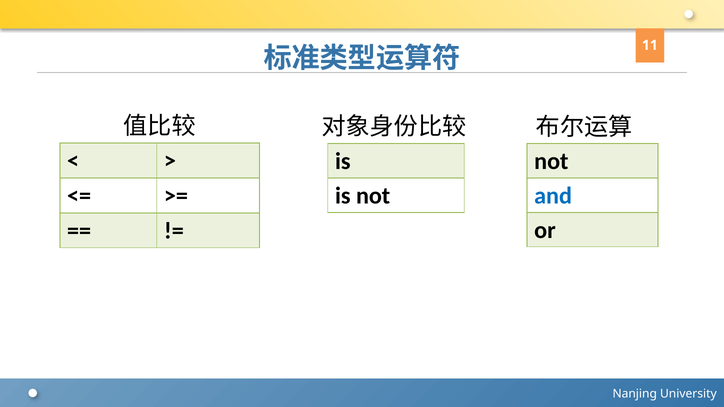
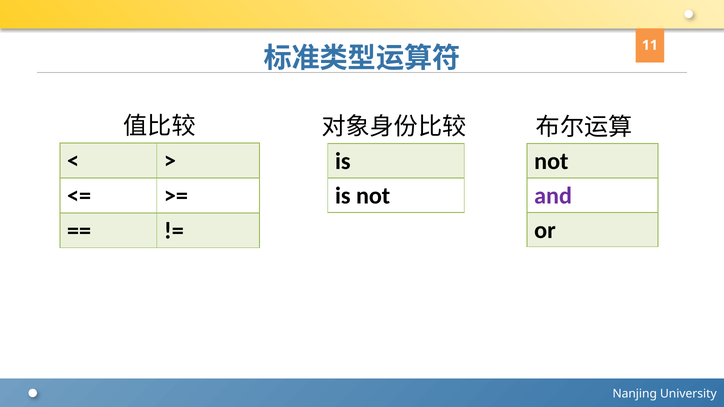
and colour: blue -> purple
